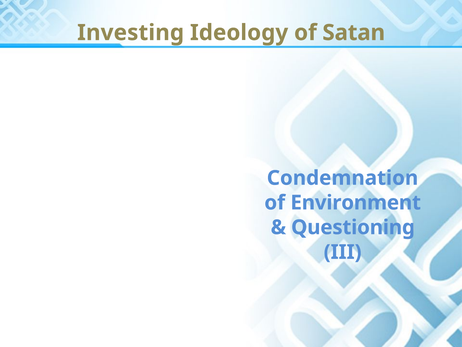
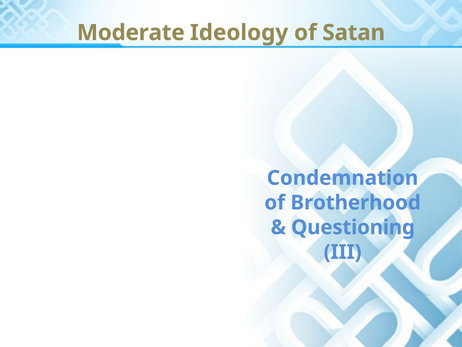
Investing: Investing -> Moderate
Environment: Environment -> Brotherhood
